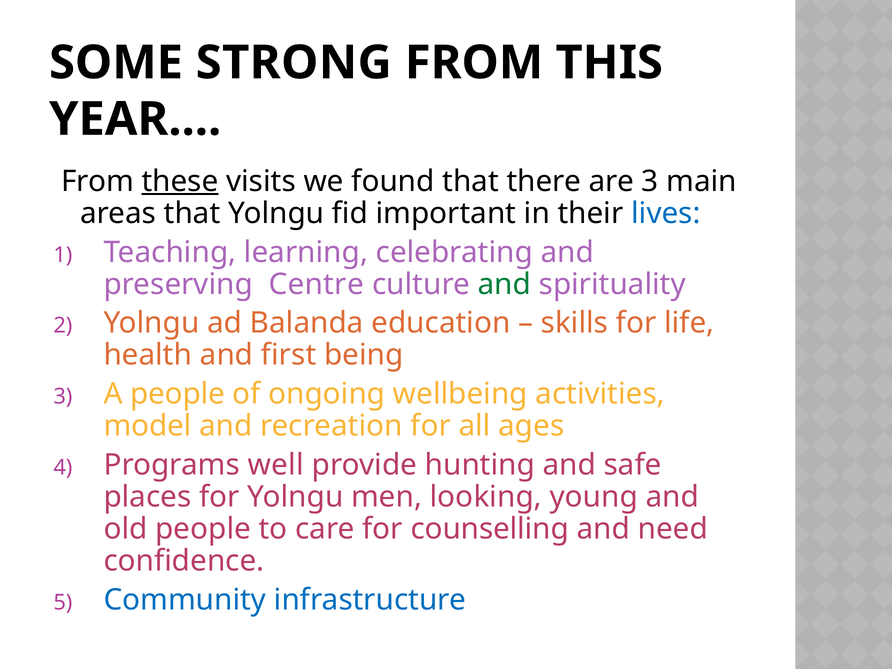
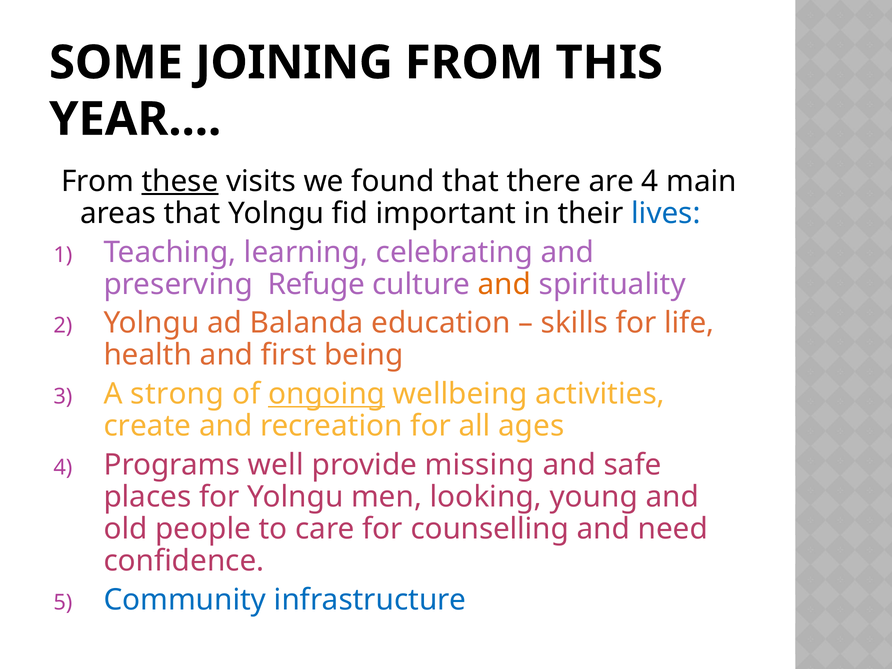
STRONG: STRONG -> JOINING
are 3: 3 -> 4
Centre: Centre -> Refuge
and at (504, 284) colour: green -> orange
A people: people -> strong
ongoing underline: none -> present
model: model -> create
hunting: hunting -> missing
